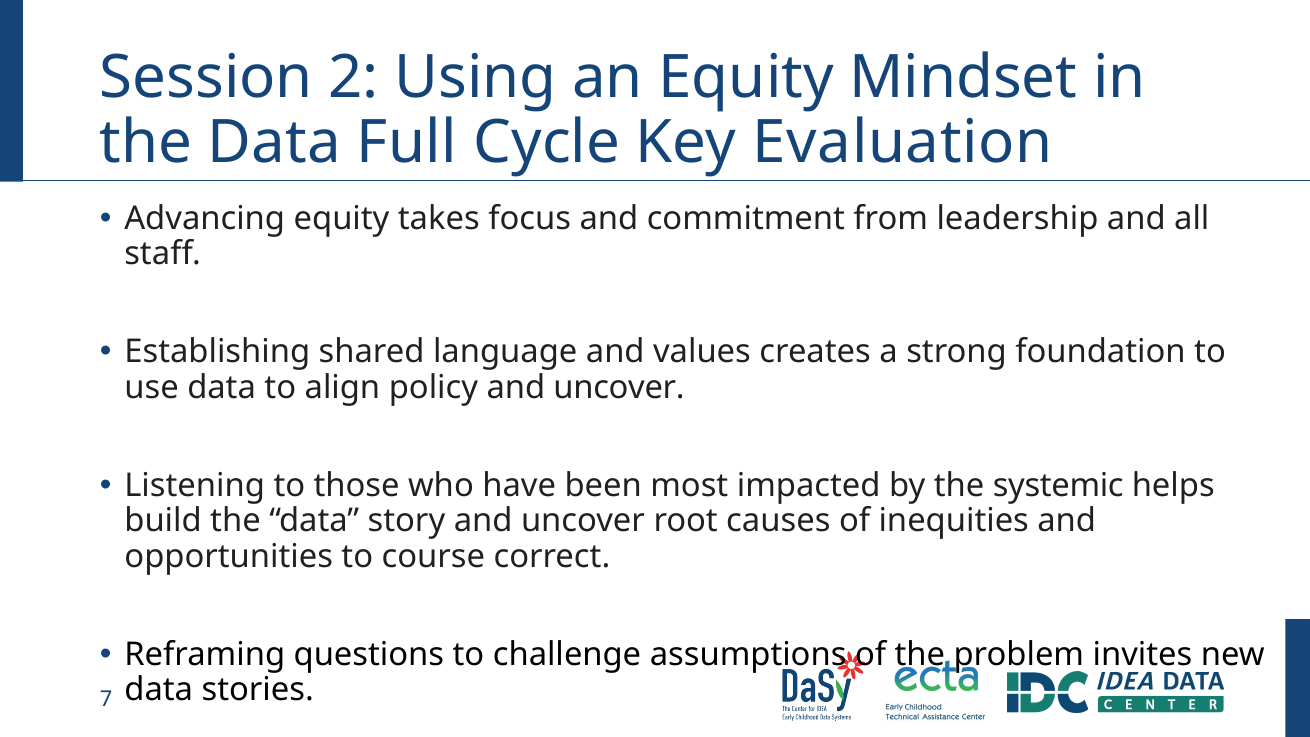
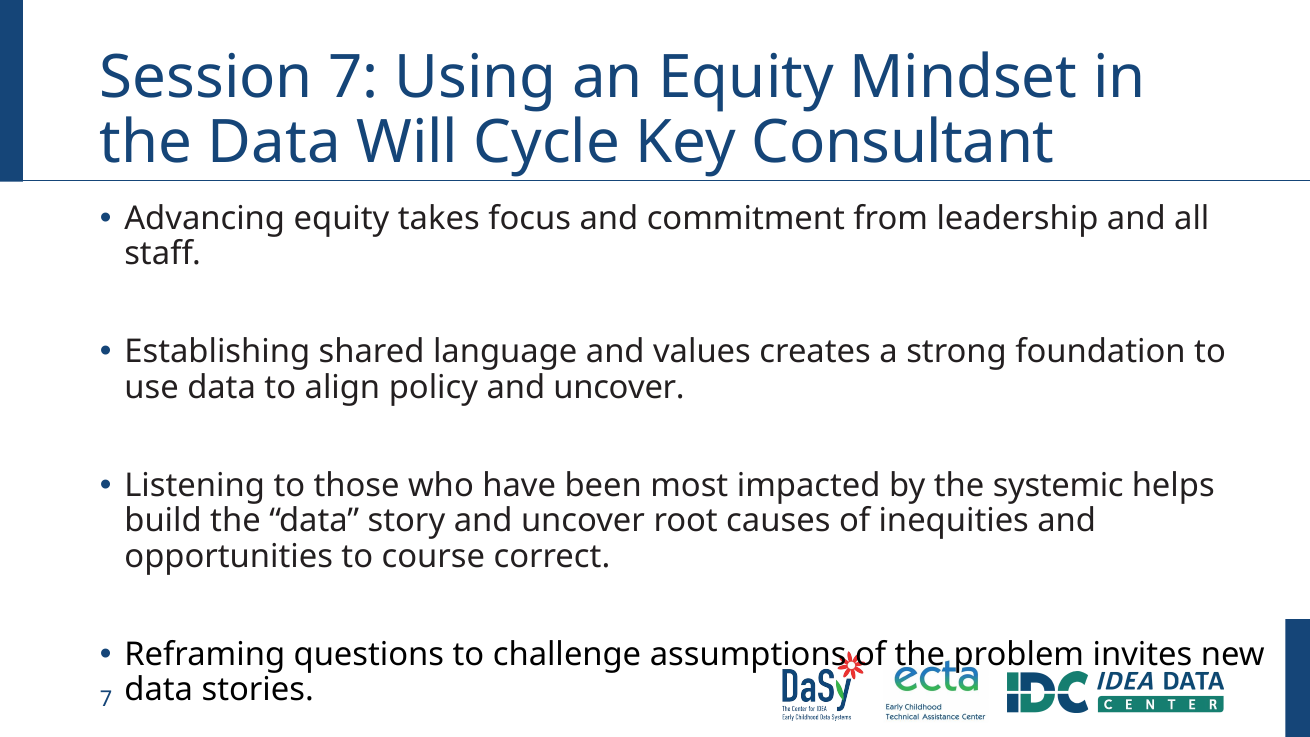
Session 2: 2 -> 7
Full: Full -> Will
Evaluation: Evaluation -> Consultant
